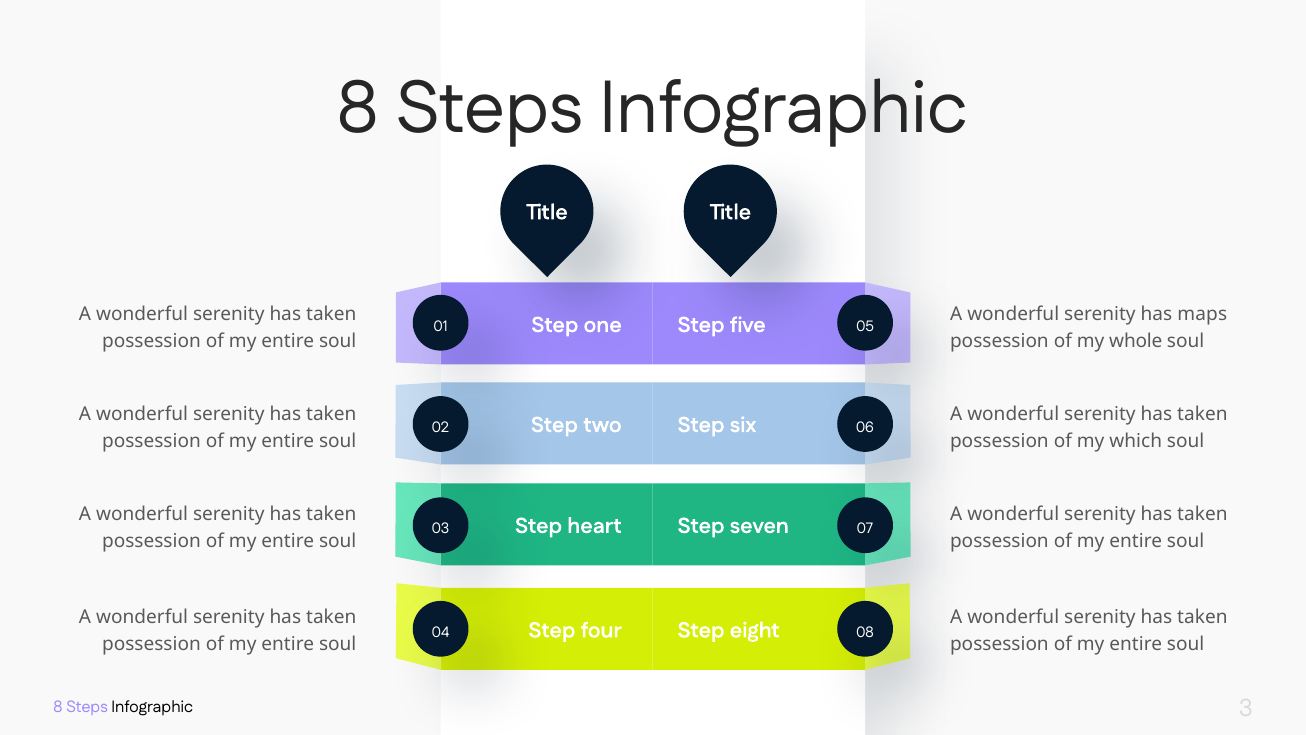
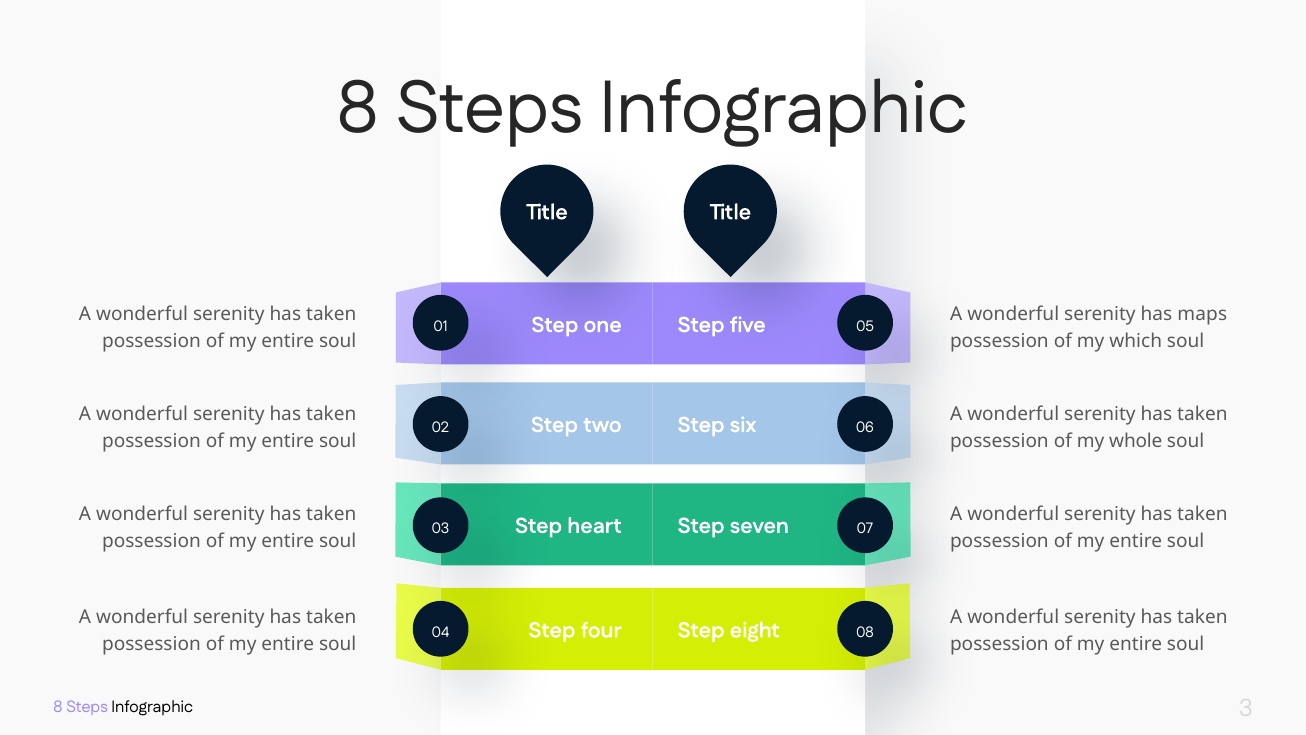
whole: whole -> which
which: which -> whole
